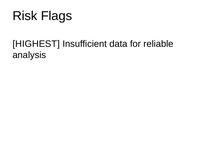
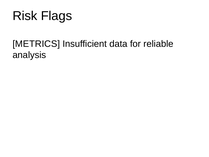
HIGHEST: HIGHEST -> METRICS
